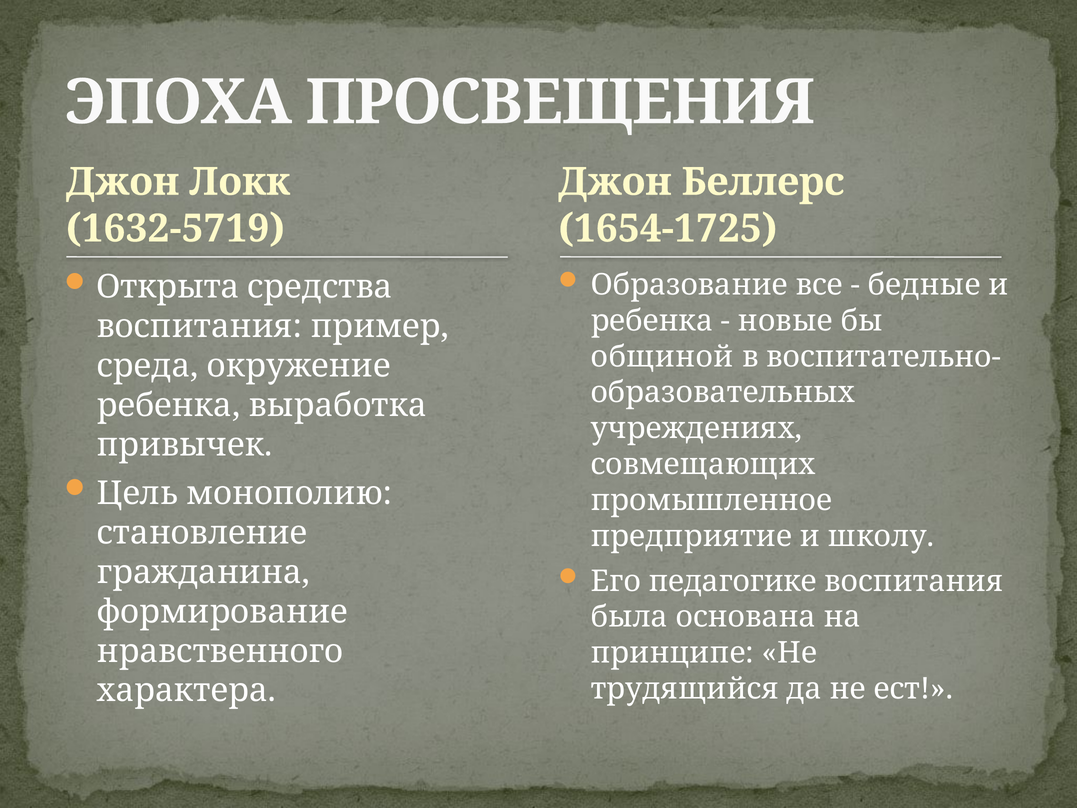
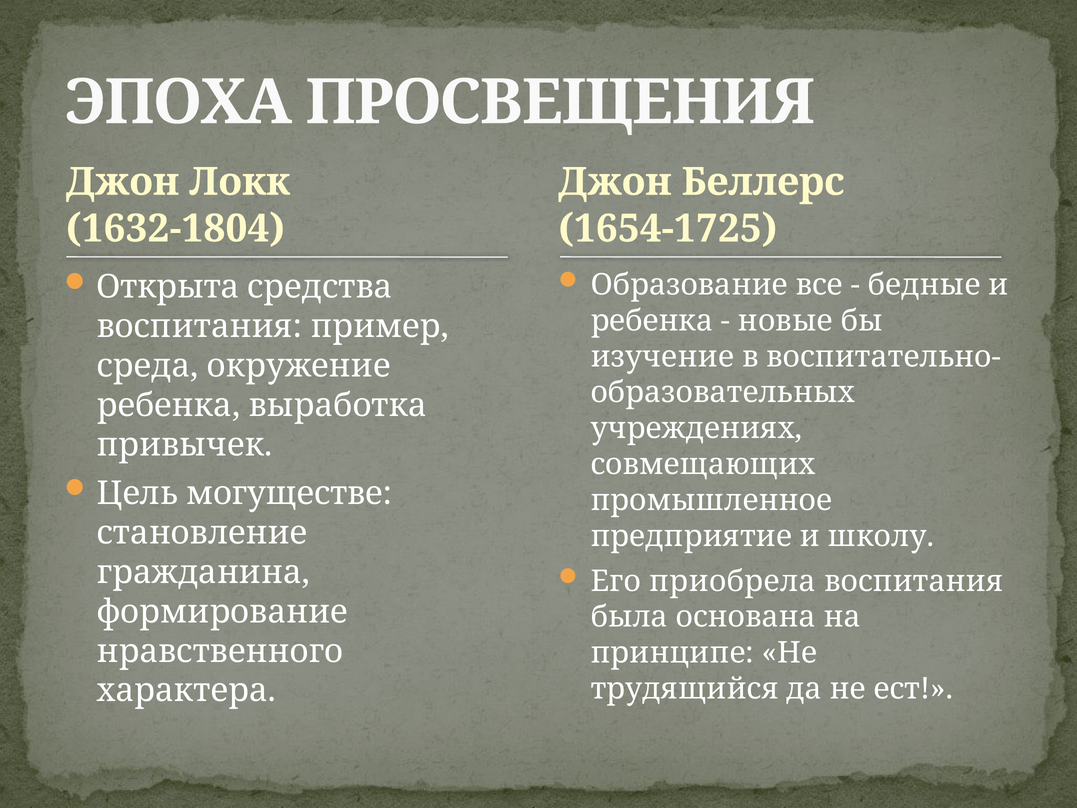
1632-5719: 1632-5719 -> 1632-1804
общиной: общиной -> изучение
монополию: монополию -> могуществе
педагогике: педагогике -> приобрела
